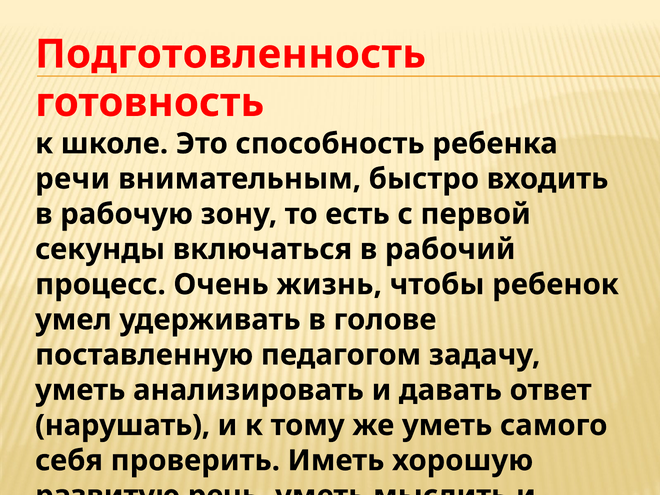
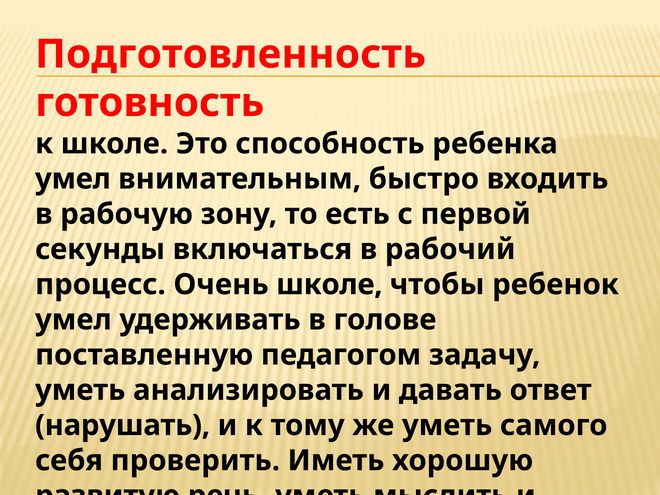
речи at (73, 179): речи -> умел
Очень жизнь: жизнь -> школе
